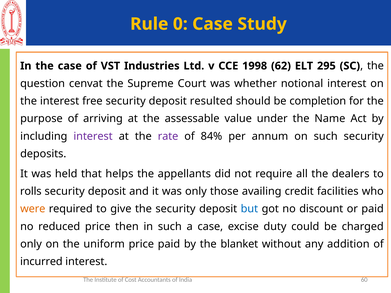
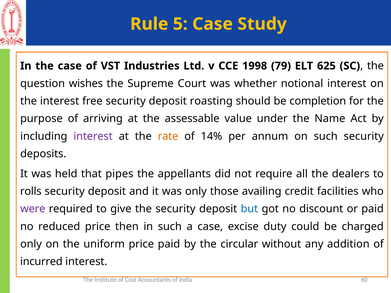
0: 0 -> 5
62: 62 -> 79
295: 295 -> 625
cenvat: cenvat -> wishes
resulted: resulted -> roasting
rate colour: purple -> orange
84%: 84% -> 14%
helps: helps -> pipes
were colour: orange -> purple
blanket: blanket -> circular
